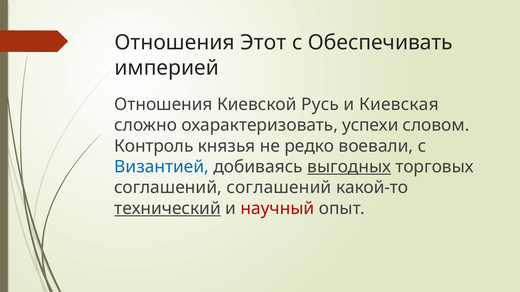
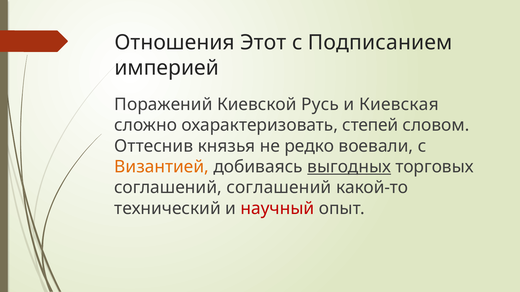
Обеспечивать: Обеспечивать -> Подписанием
Отношения at (163, 105): Отношения -> Поражений
успехи: успехи -> степей
Контроль: Контроль -> Оттеснив
Византией colour: blue -> orange
технический underline: present -> none
